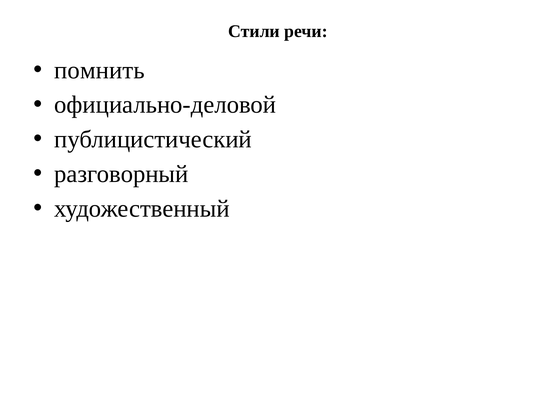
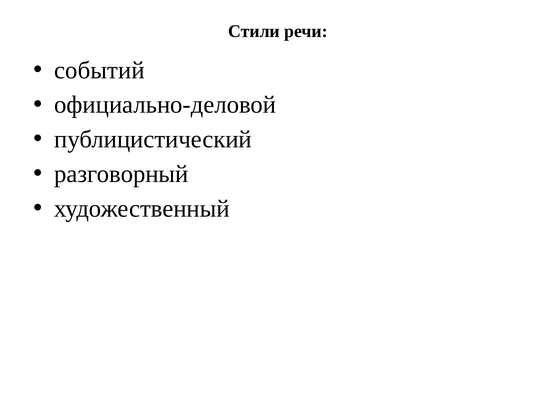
помнить: помнить -> событий
